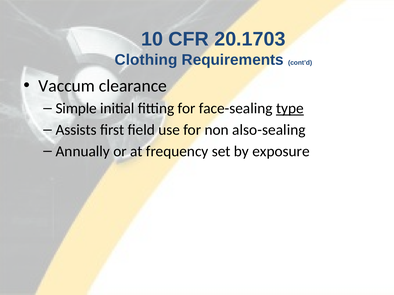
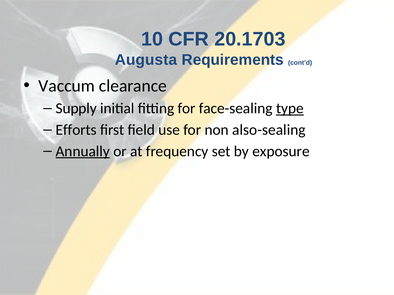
Clothing: Clothing -> Augusta
Simple: Simple -> Supply
Assists: Assists -> Efforts
Annually underline: none -> present
